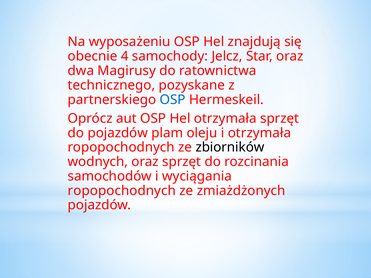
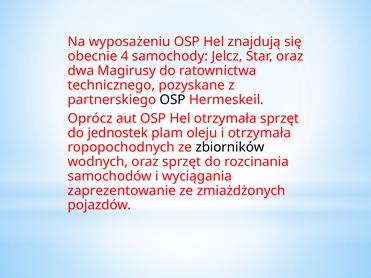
OSP at (173, 100) colour: blue -> black
do pojazdów: pojazdów -> jednostek
ropopochodnych at (122, 191): ropopochodnych -> zaprezentowanie
